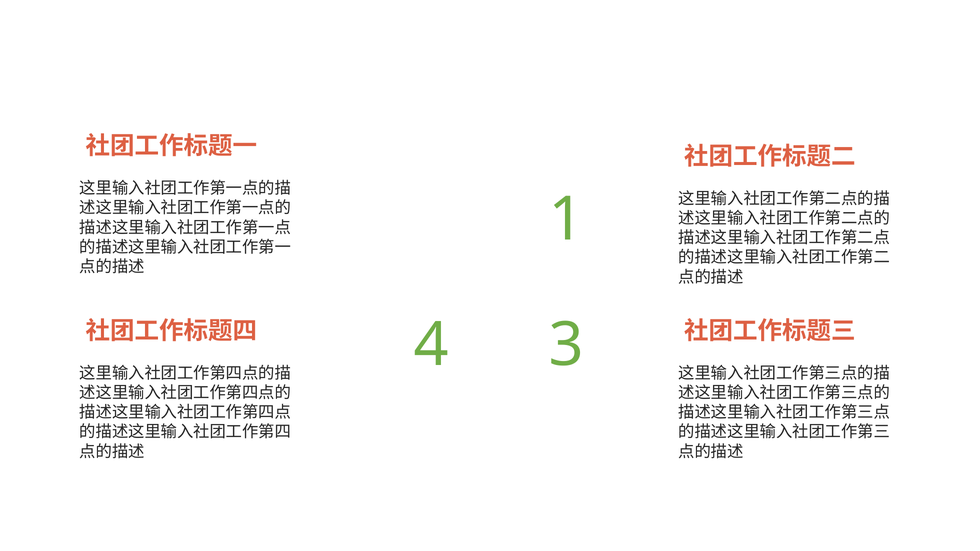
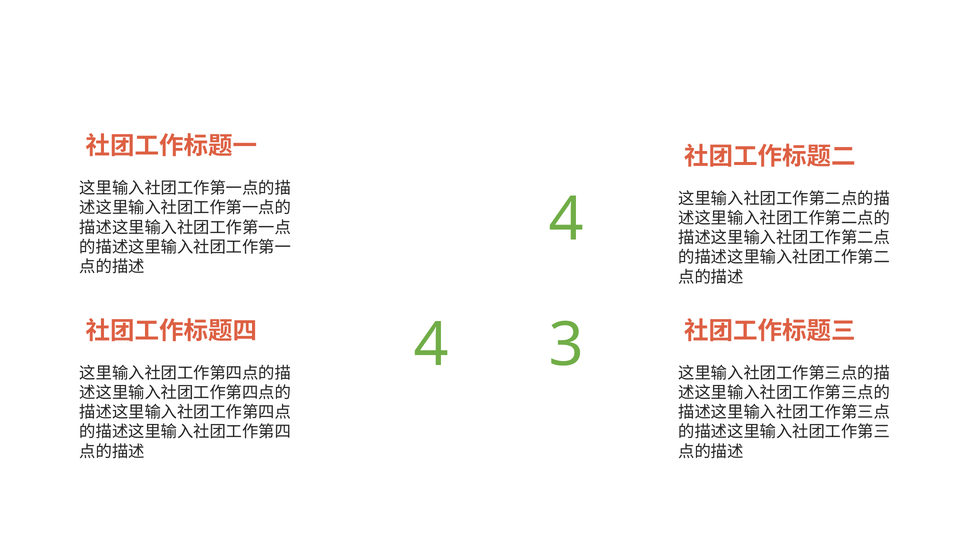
1 1: 1 -> 4
